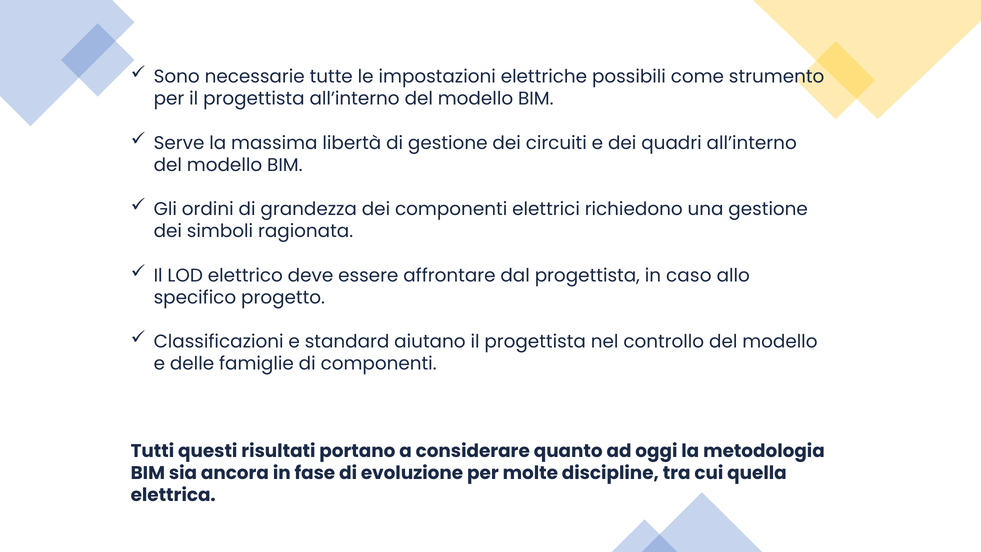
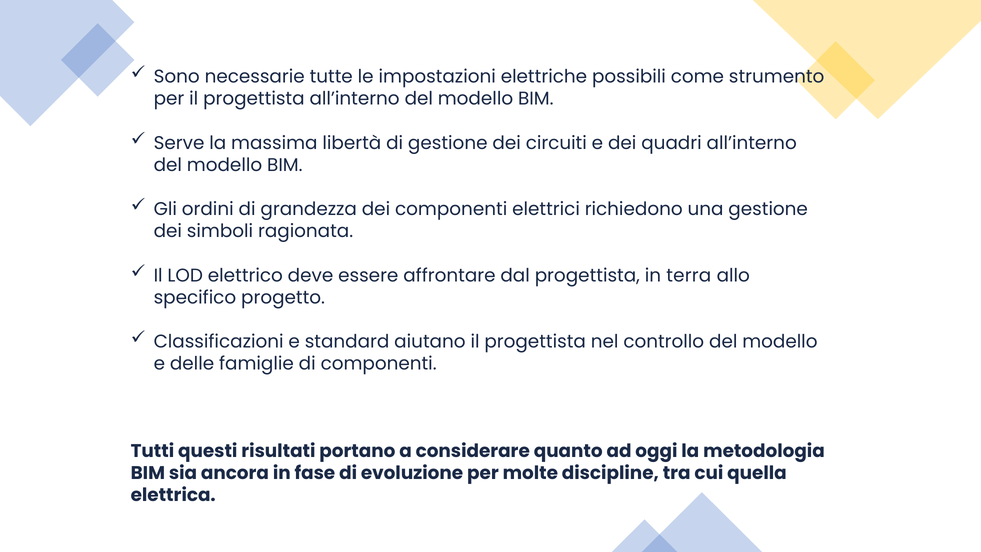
caso: caso -> terra
